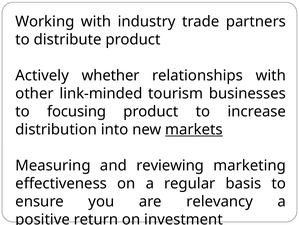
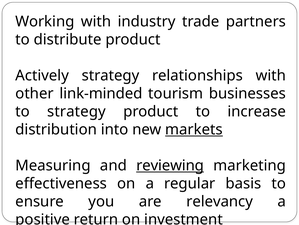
Actively whether: whether -> strategy
to focusing: focusing -> strategy
reviewing underline: none -> present
